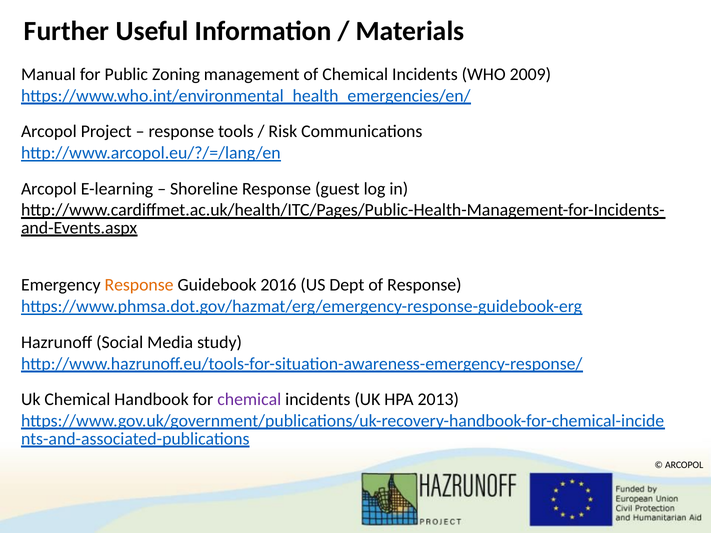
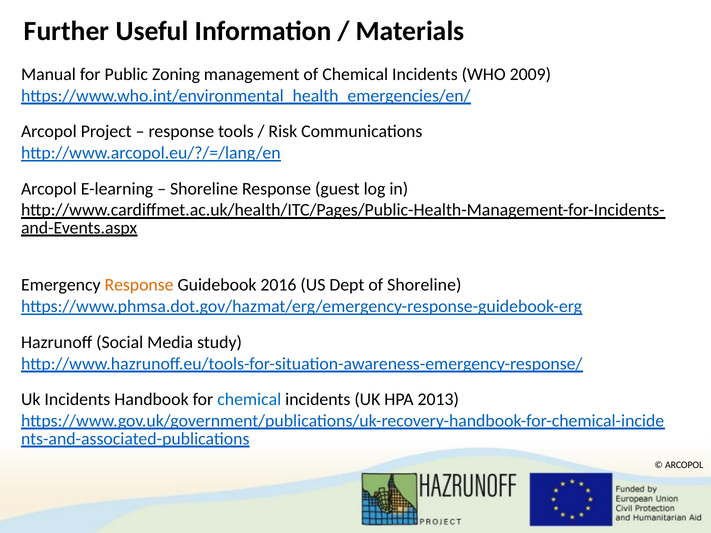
of Response: Response -> Shoreline
Uk Chemical: Chemical -> Incidents
chemical at (249, 400) colour: purple -> blue
